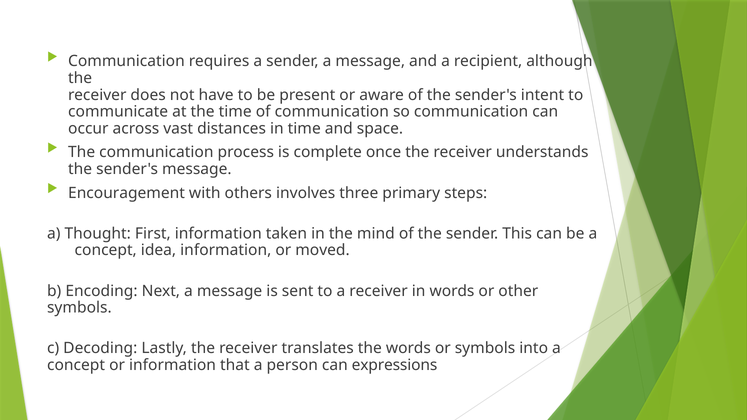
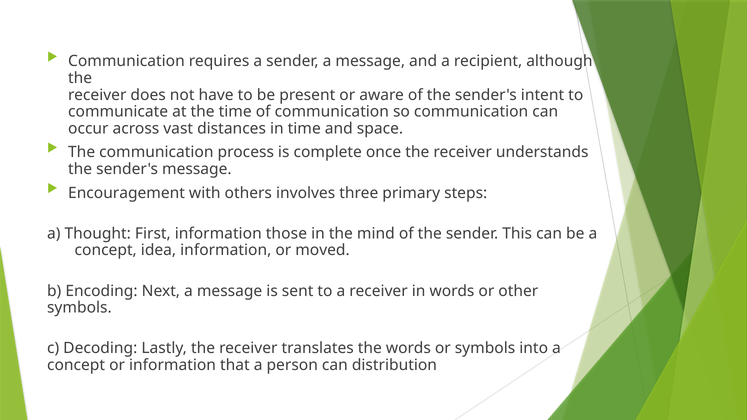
taken: taken -> those
expressions: expressions -> distribution
